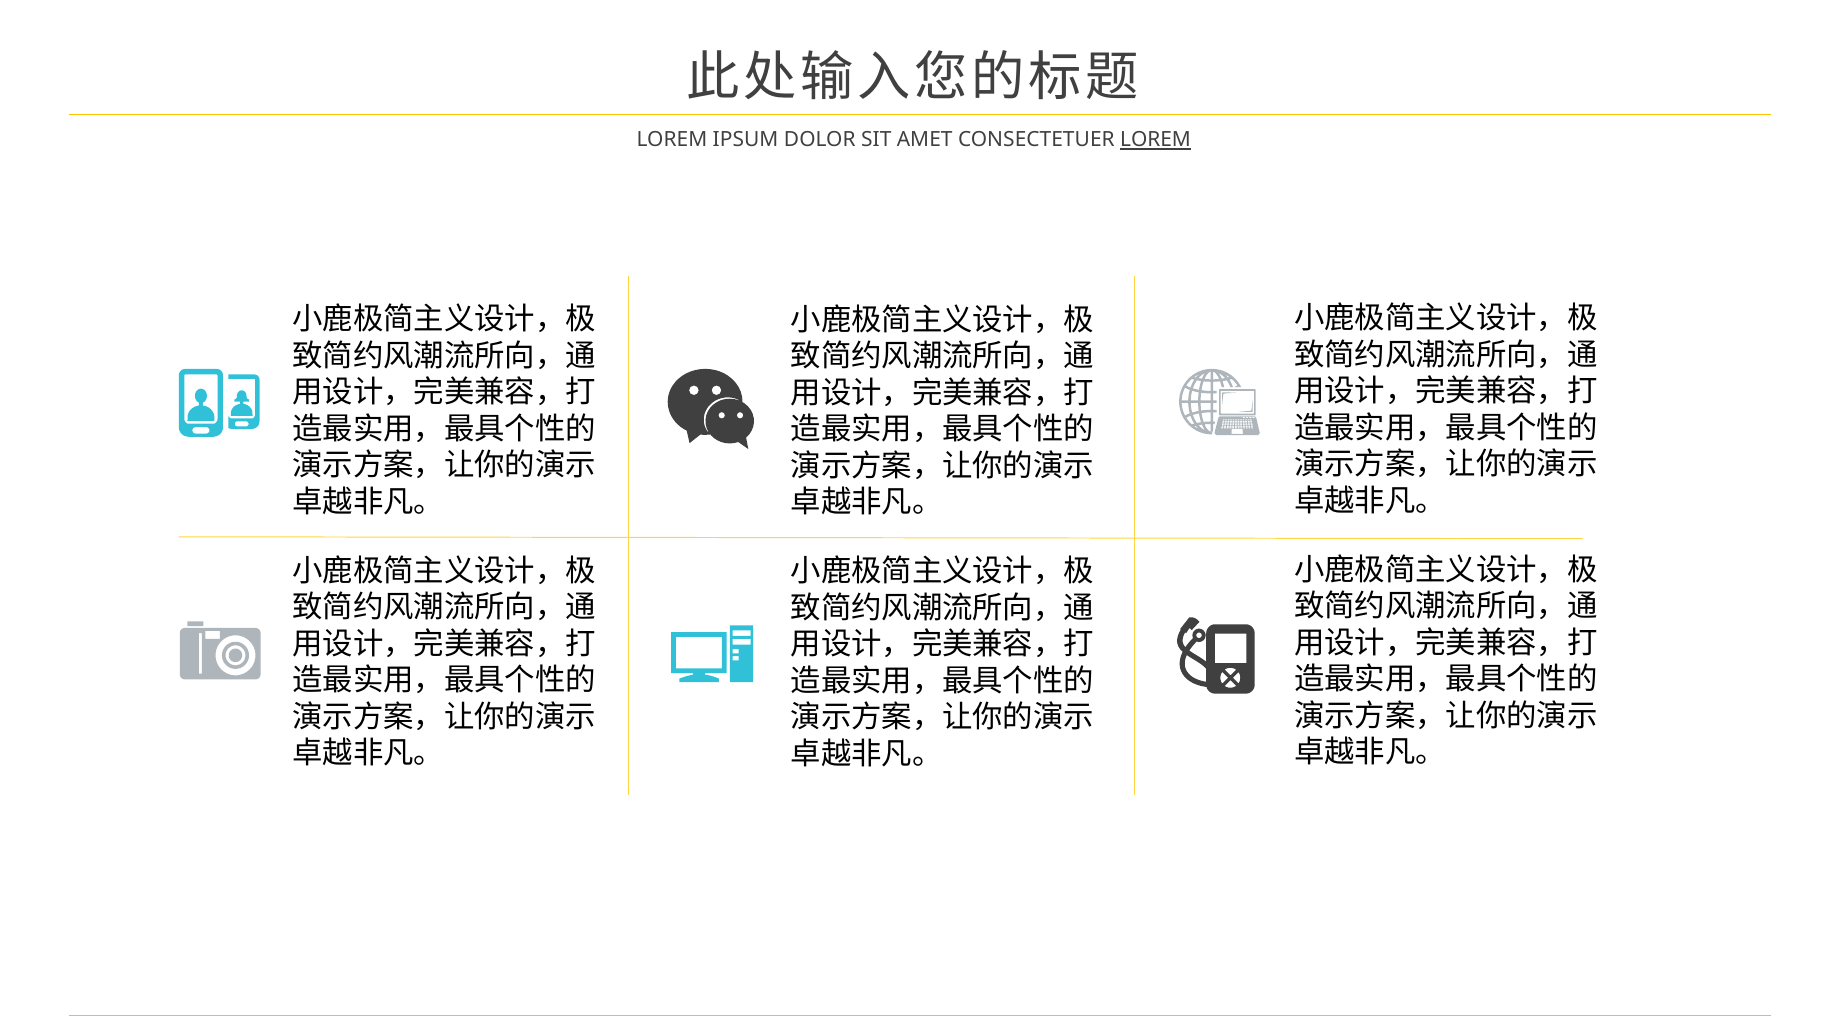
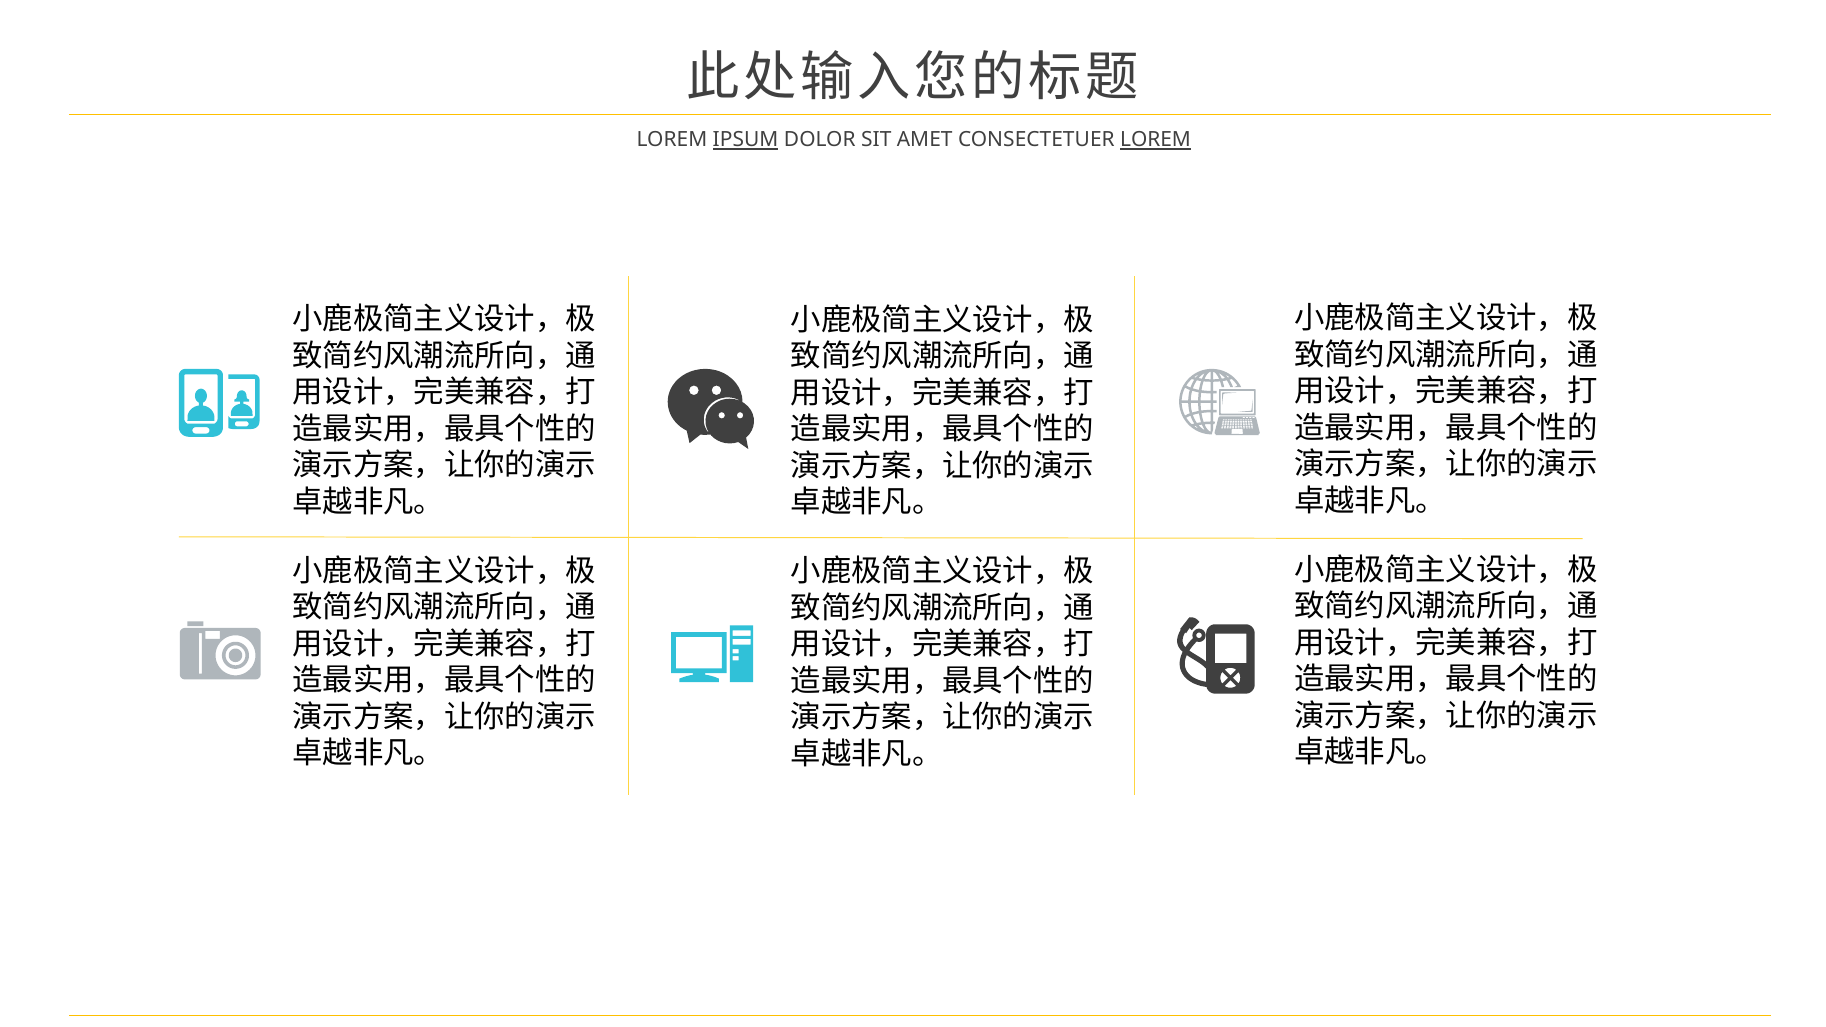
IPSUM underline: none -> present
